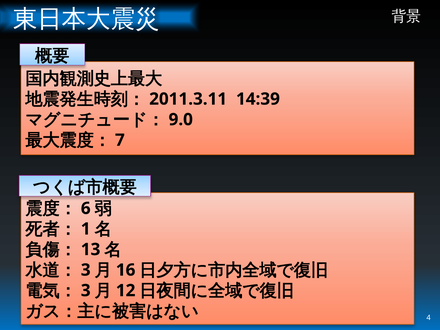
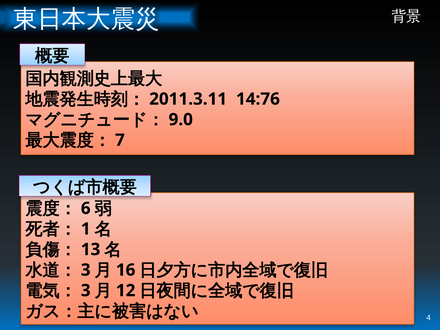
14:39: 14:39 -> 14:76
